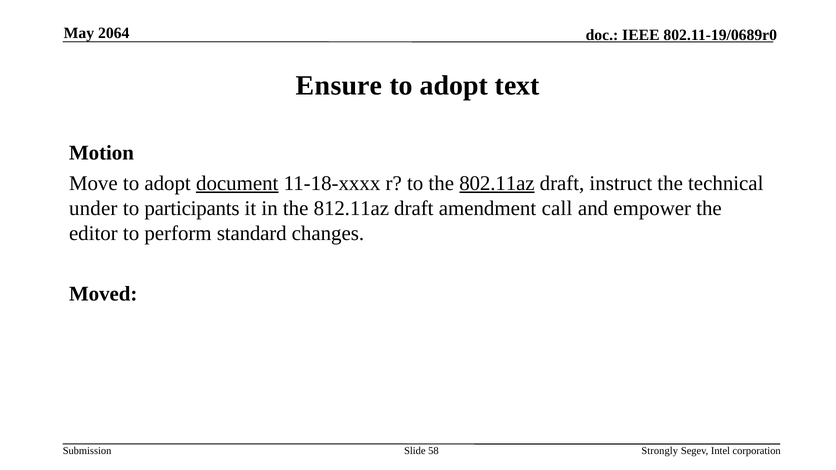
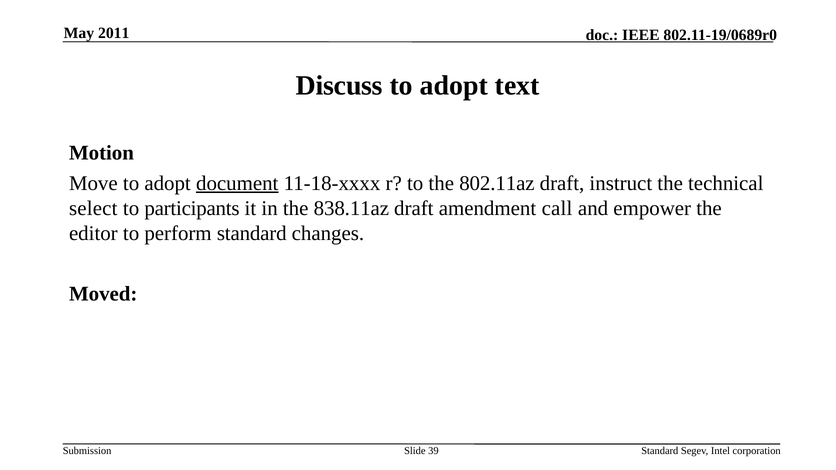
2064: 2064 -> 2011
Ensure: Ensure -> Discuss
802.11az underline: present -> none
under: under -> select
812.11az: 812.11az -> 838.11az
58: 58 -> 39
Strongly at (660, 451): Strongly -> Standard
